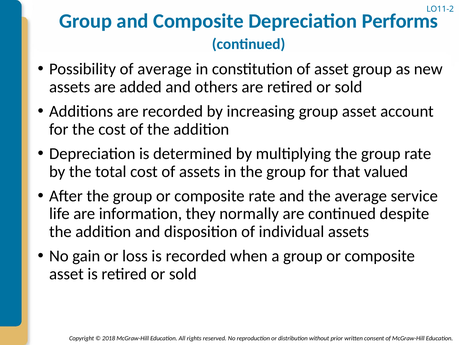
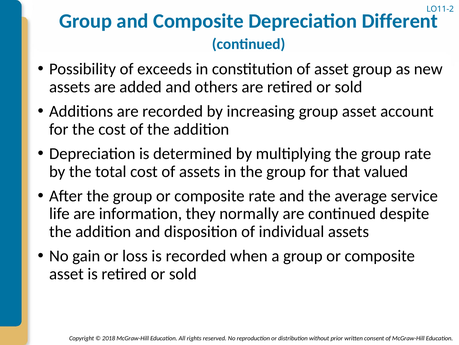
Performs: Performs -> Different
of average: average -> exceeds
